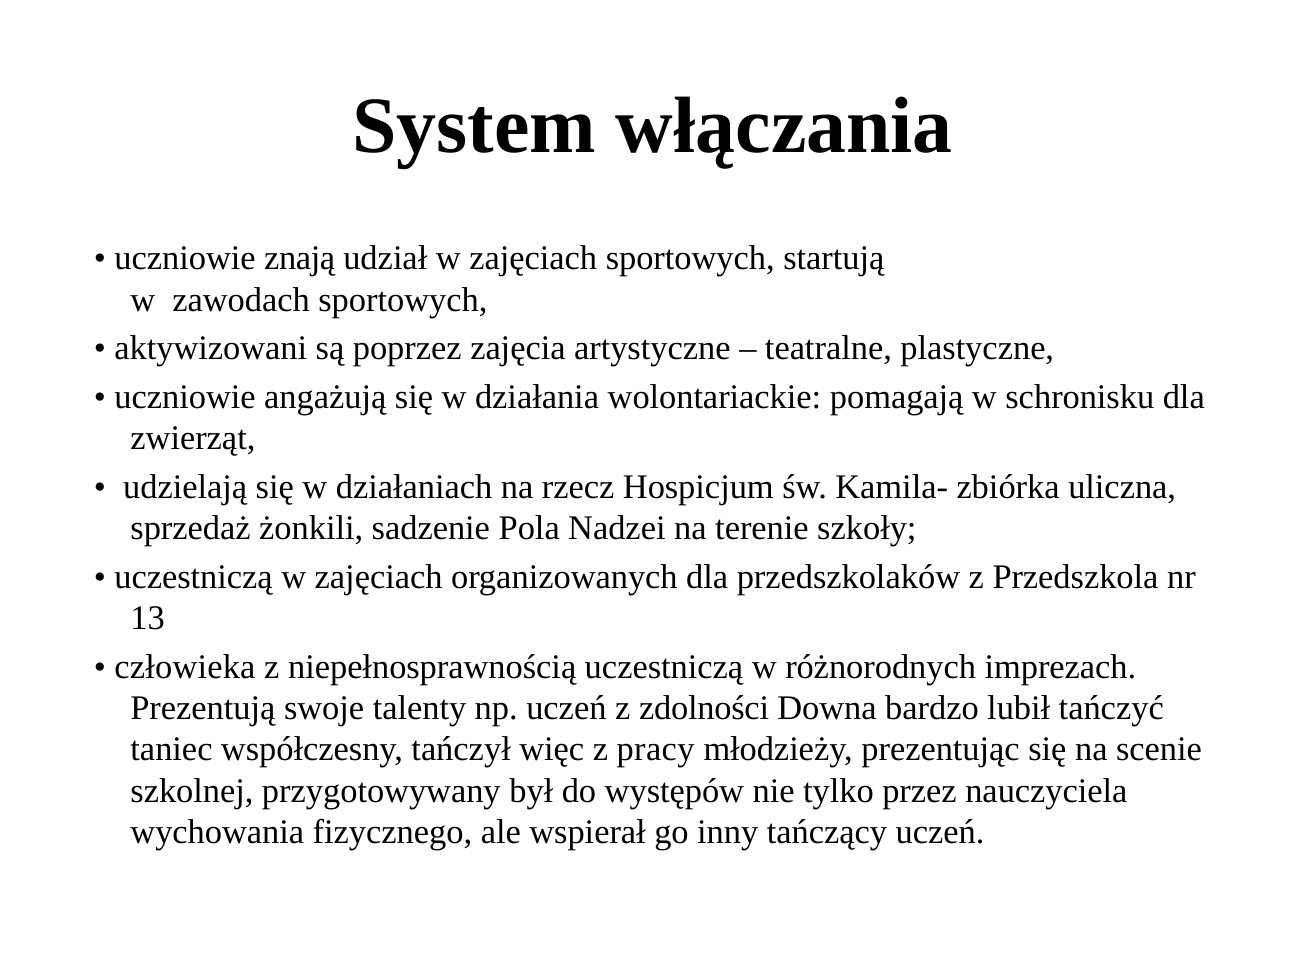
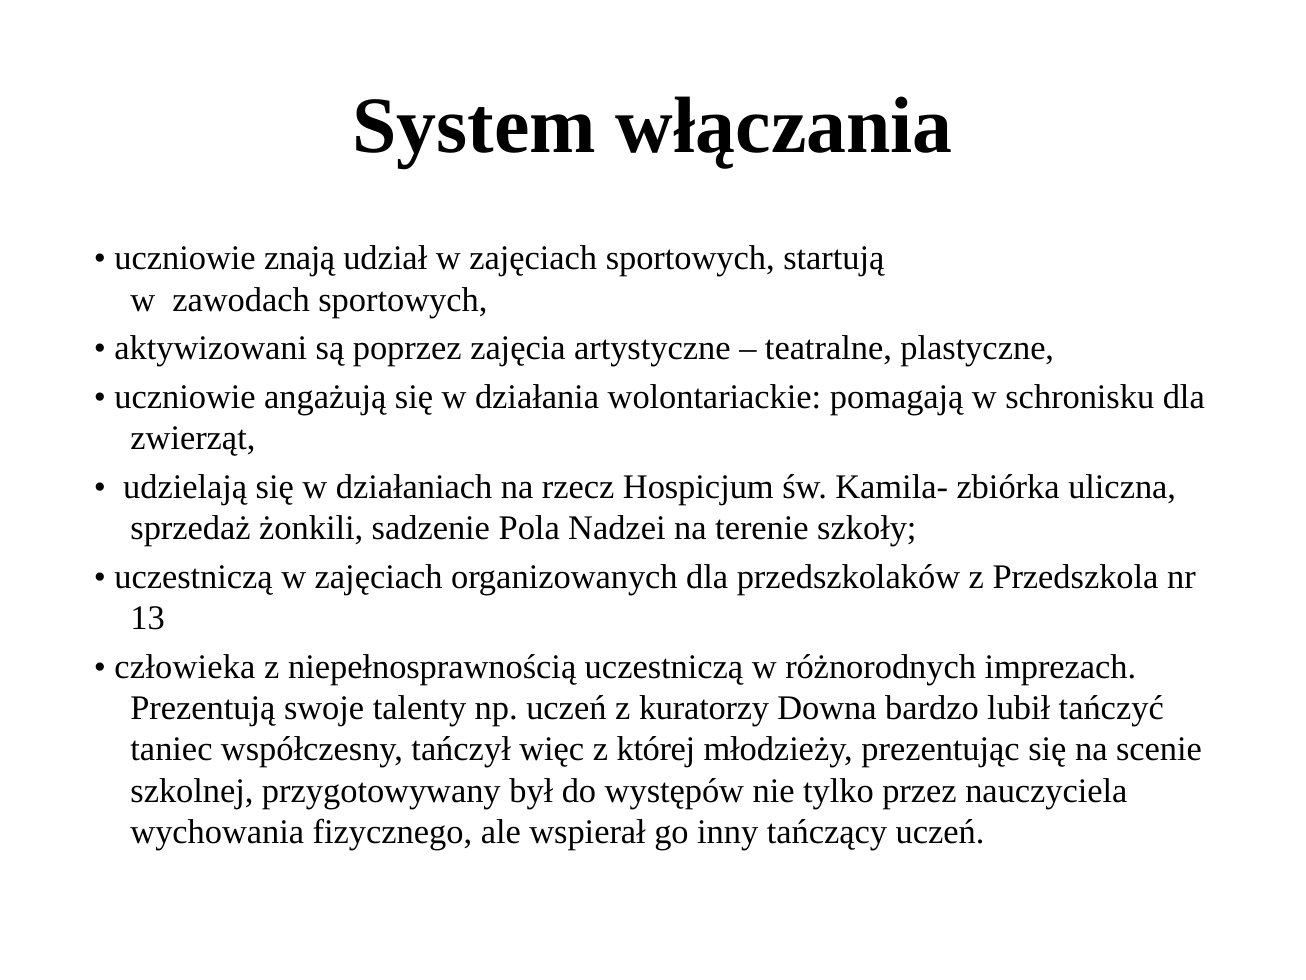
zdolności: zdolności -> kuratorzy
pracy: pracy -> której
